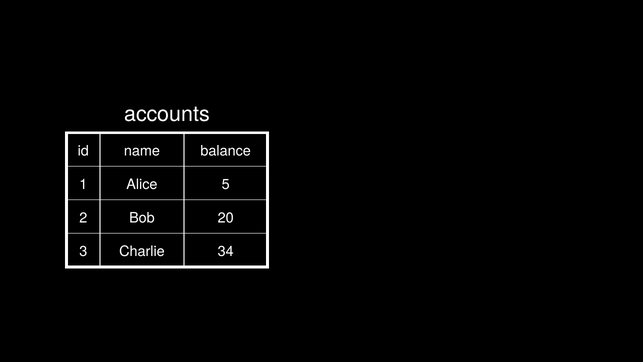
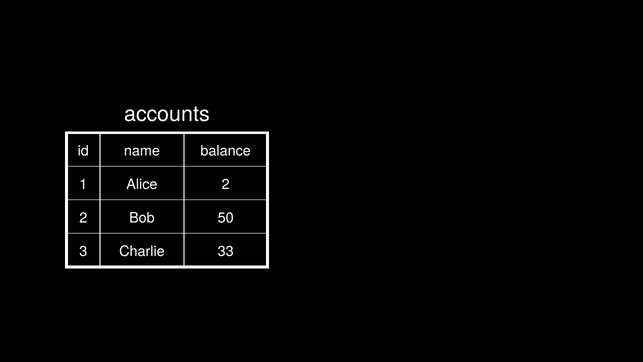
Alice 5: 5 -> 2
20: 20 -> 50
34: 34 -> 33
